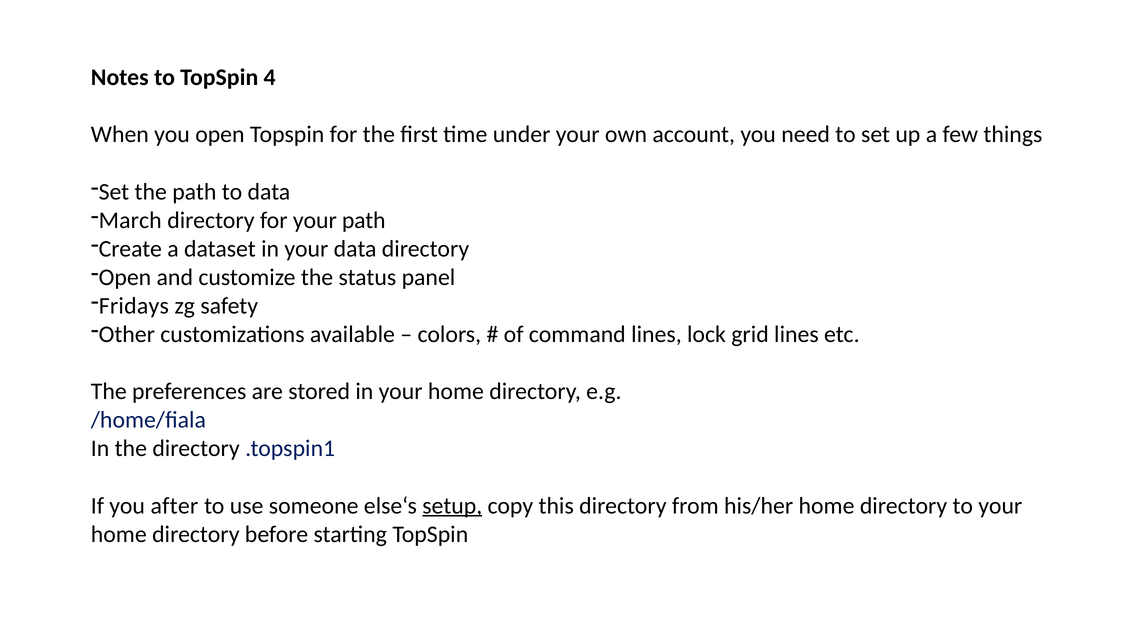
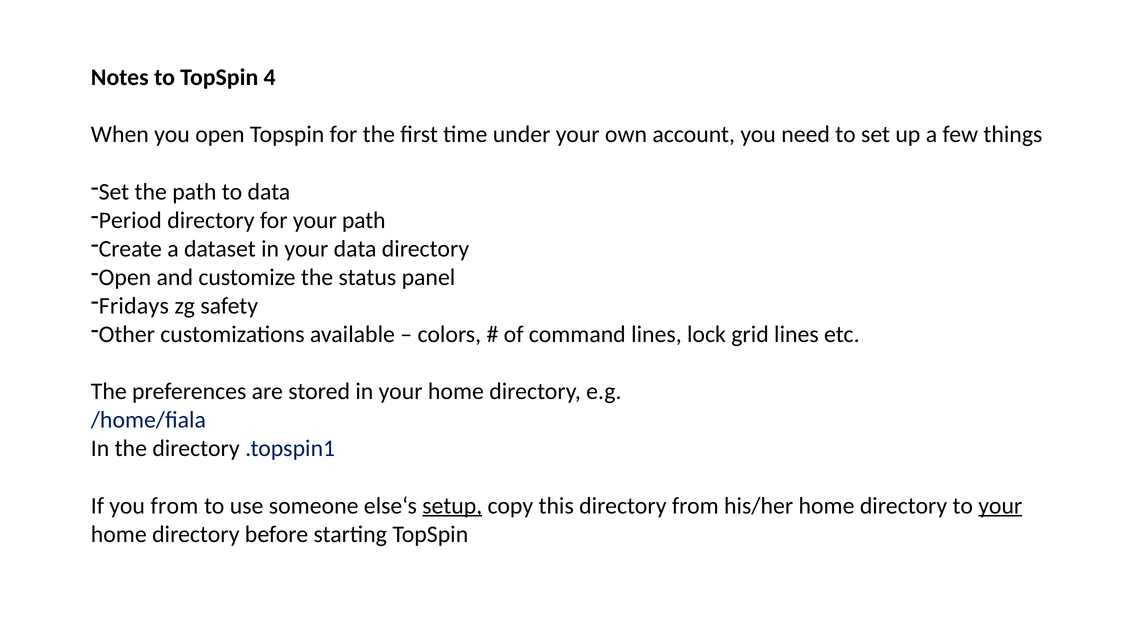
March: March -> Period
you after: after -> from
your at (1000, 506) underline: none -> present
